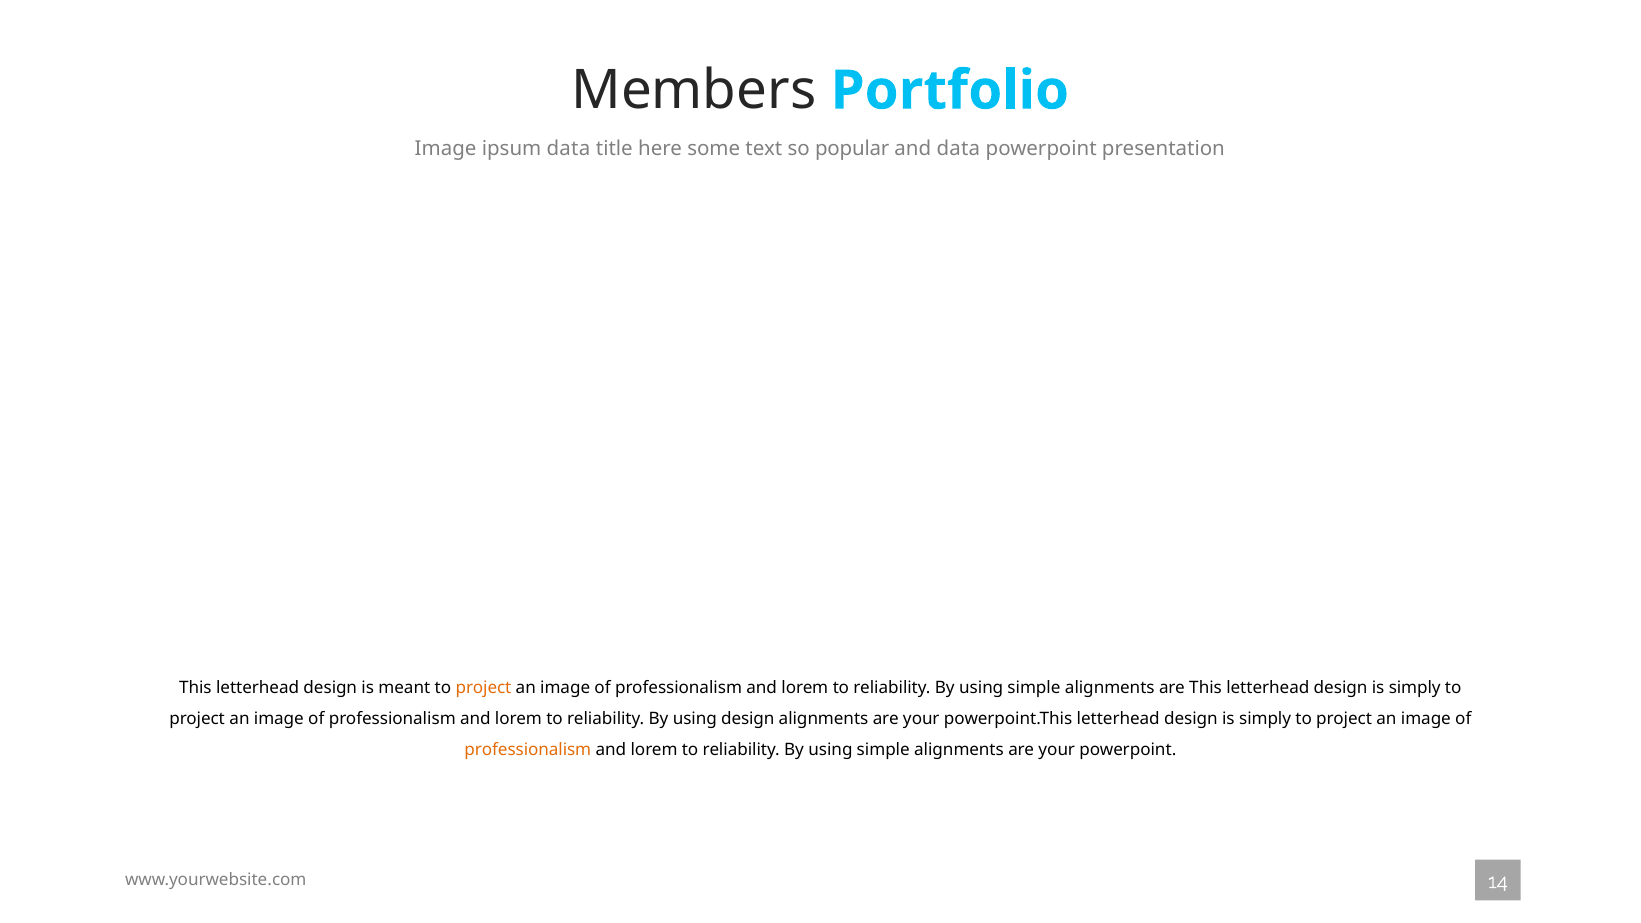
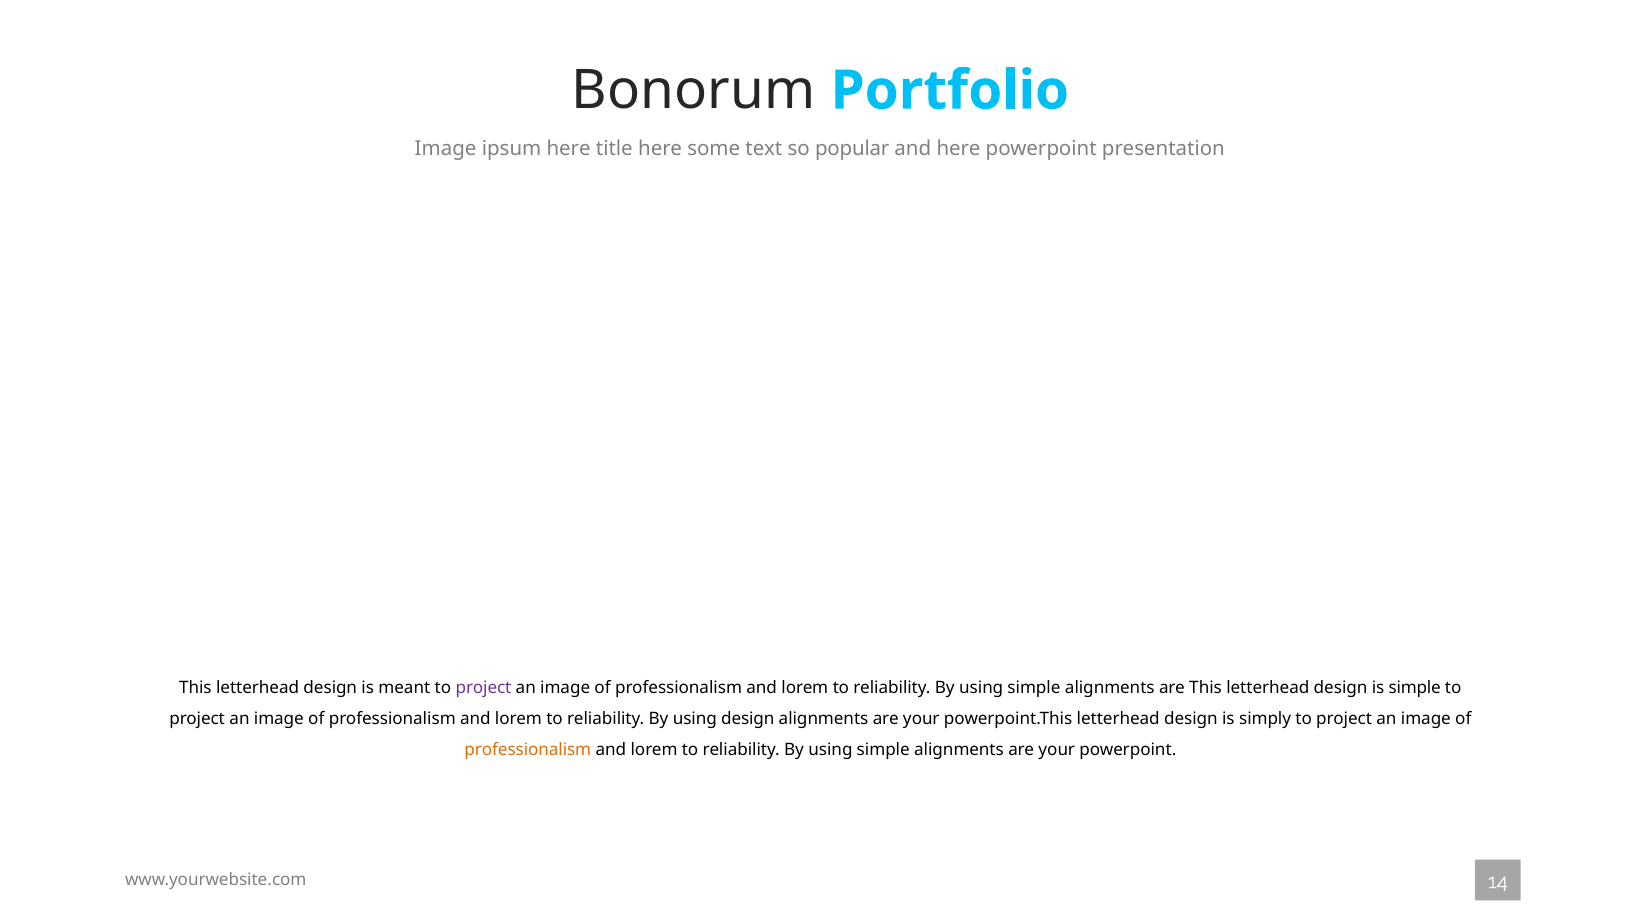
Members: Members -> Bonorum
ipsum data: data -> here
and data: data -> here
project at (483, 688) colour: orange -> purple
simply at (1415, 688): simply -> simple
